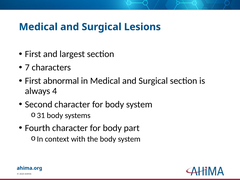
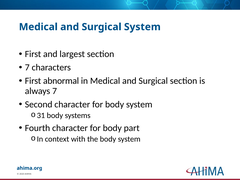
Surgical Lesions: Lesions -> System
always 4: 4 -> 7
